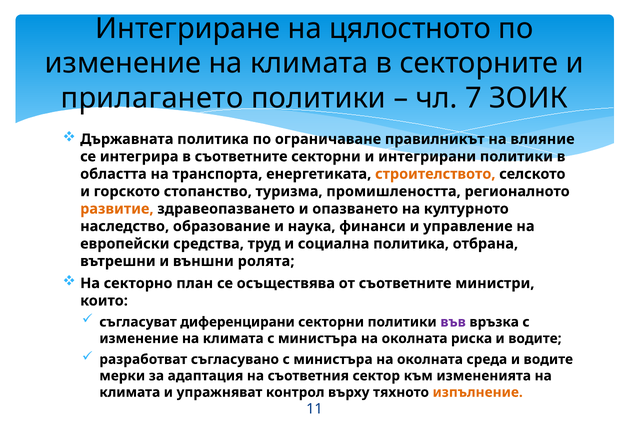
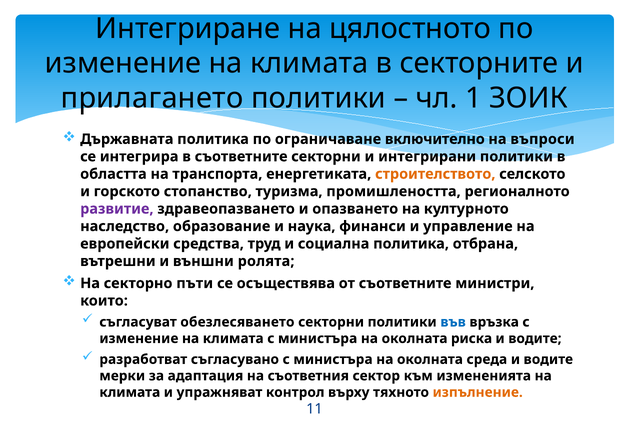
7: 7 -> 1
правилникът: правилникът -> включително
влияние: влияние -> въпроси
развитие colour: orange -> purple
план: план -> пъти
диференцирани: диференцирани -> обезлесяването
във colour: purple -> blue
